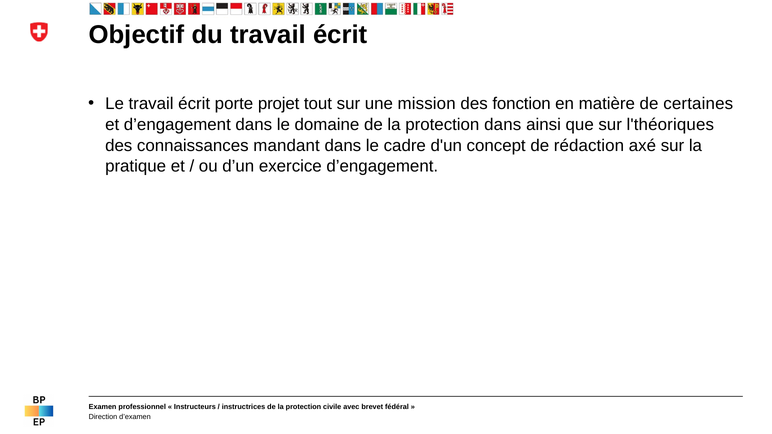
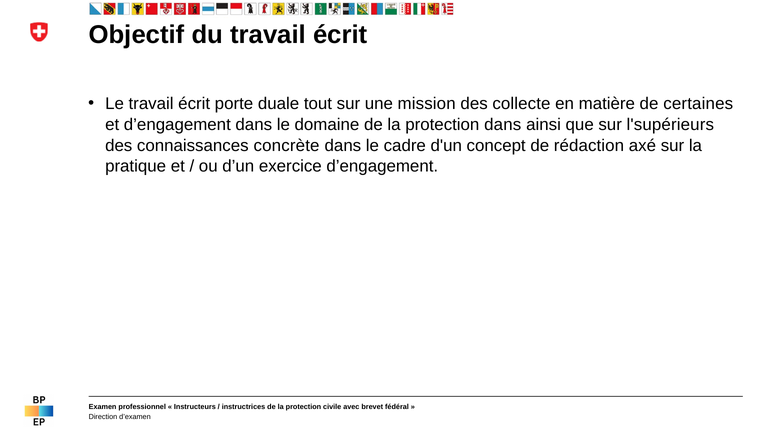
projet: projet -> duale
fonction: fonction -> collecte
l'théoriques: l'théoriques -> l'supérieurs
mandant: mandant -> concrète
